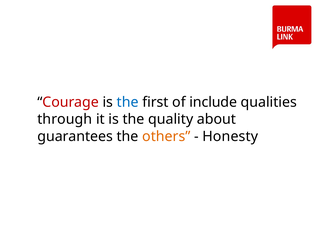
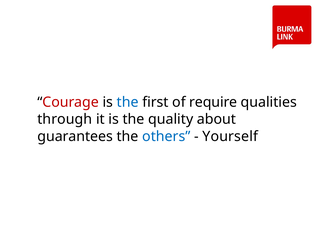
include: include -> require
others colour: orange -> blue
Honesty: Honesty -> Yourself
